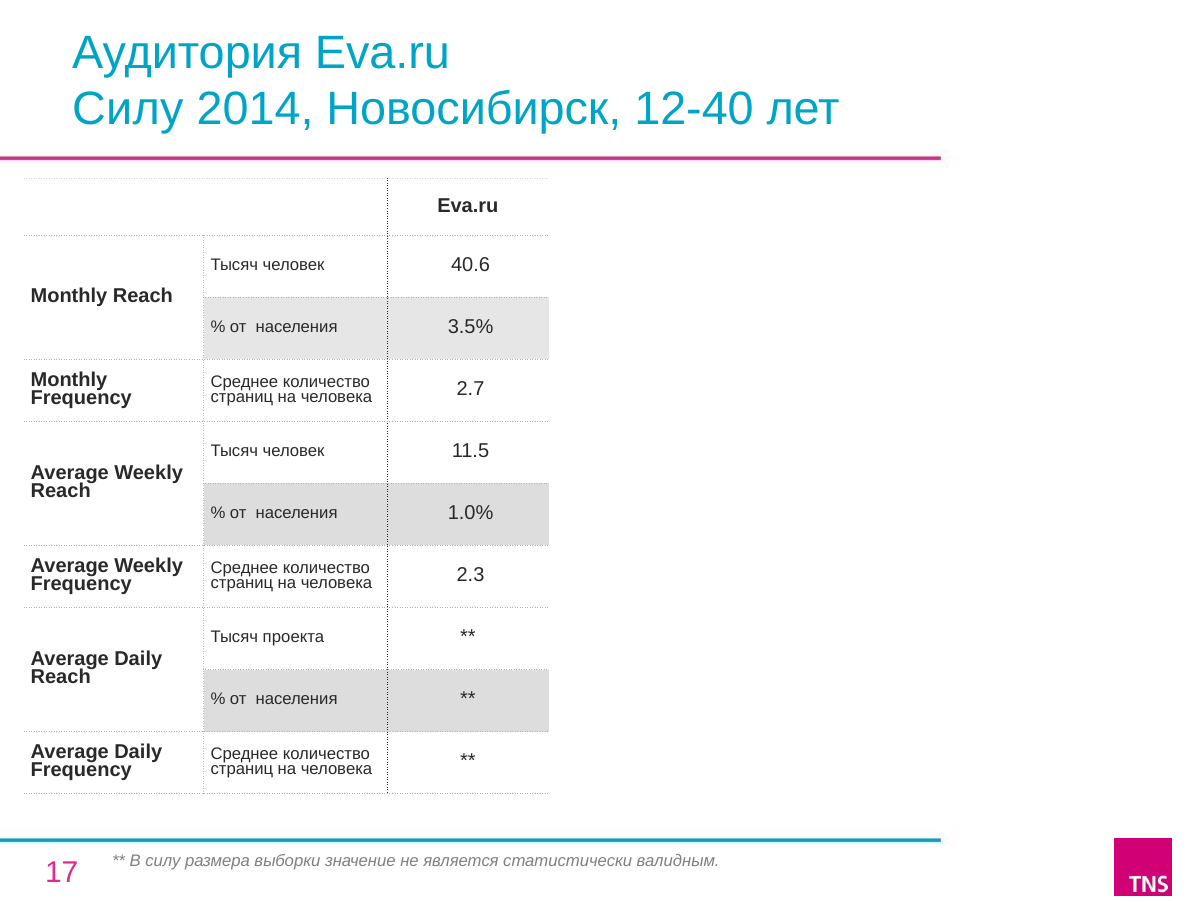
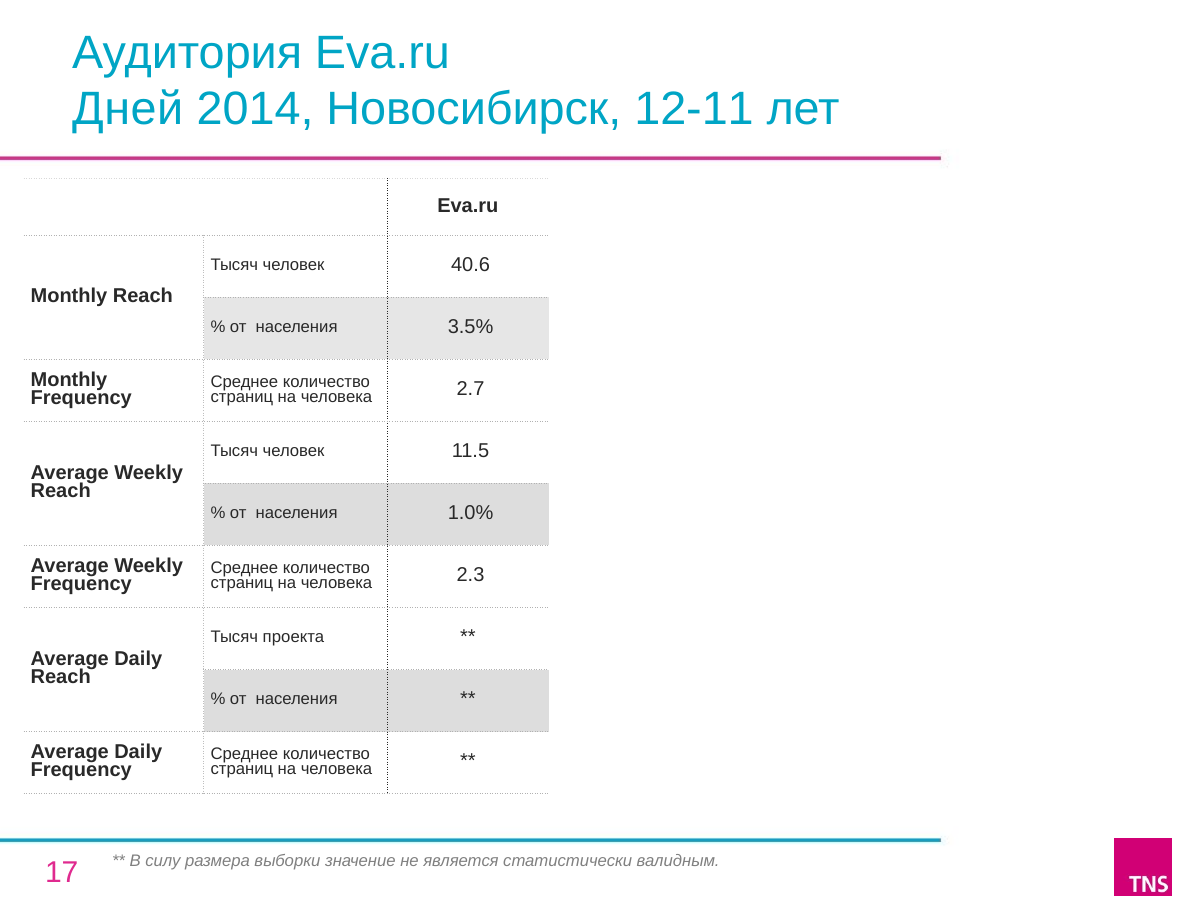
Силу at (128, 109): Силу -> Дней
12-40: 12-40 -> 12-11
